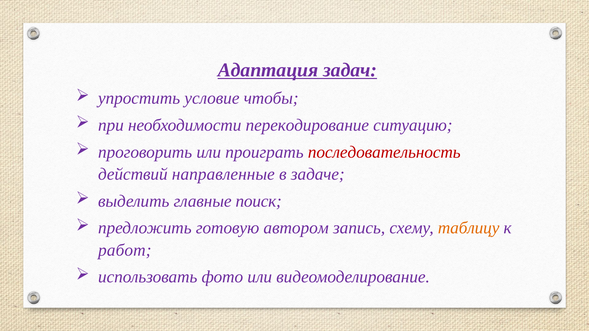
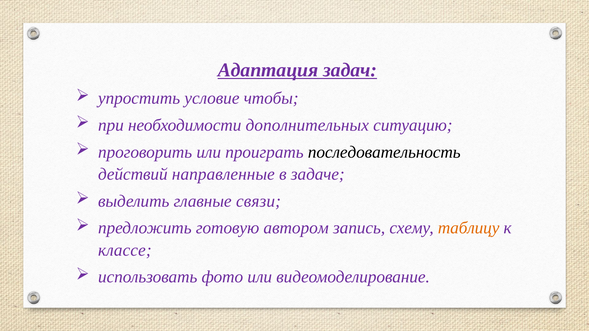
перекодирование: перекодирование -> дополнительных
последовательность colour: red -> black
поиск: поиск -> связи
работ: работ -> классе
